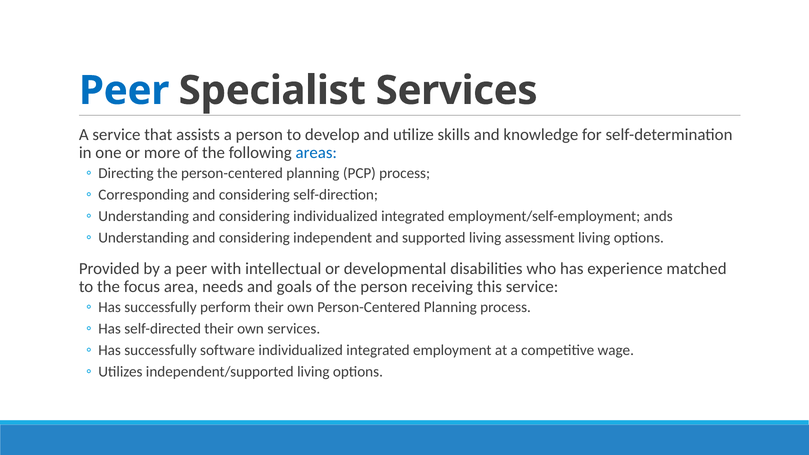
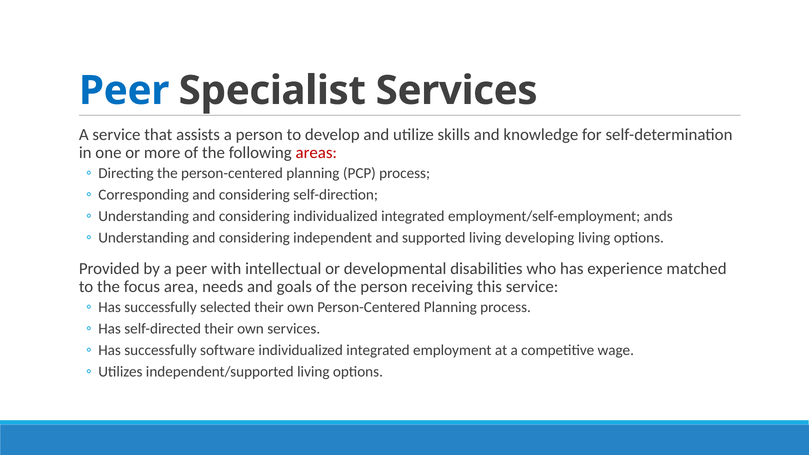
areas colour: blue -> red
assessment: assessment -> developing
perform: perform -> selected
